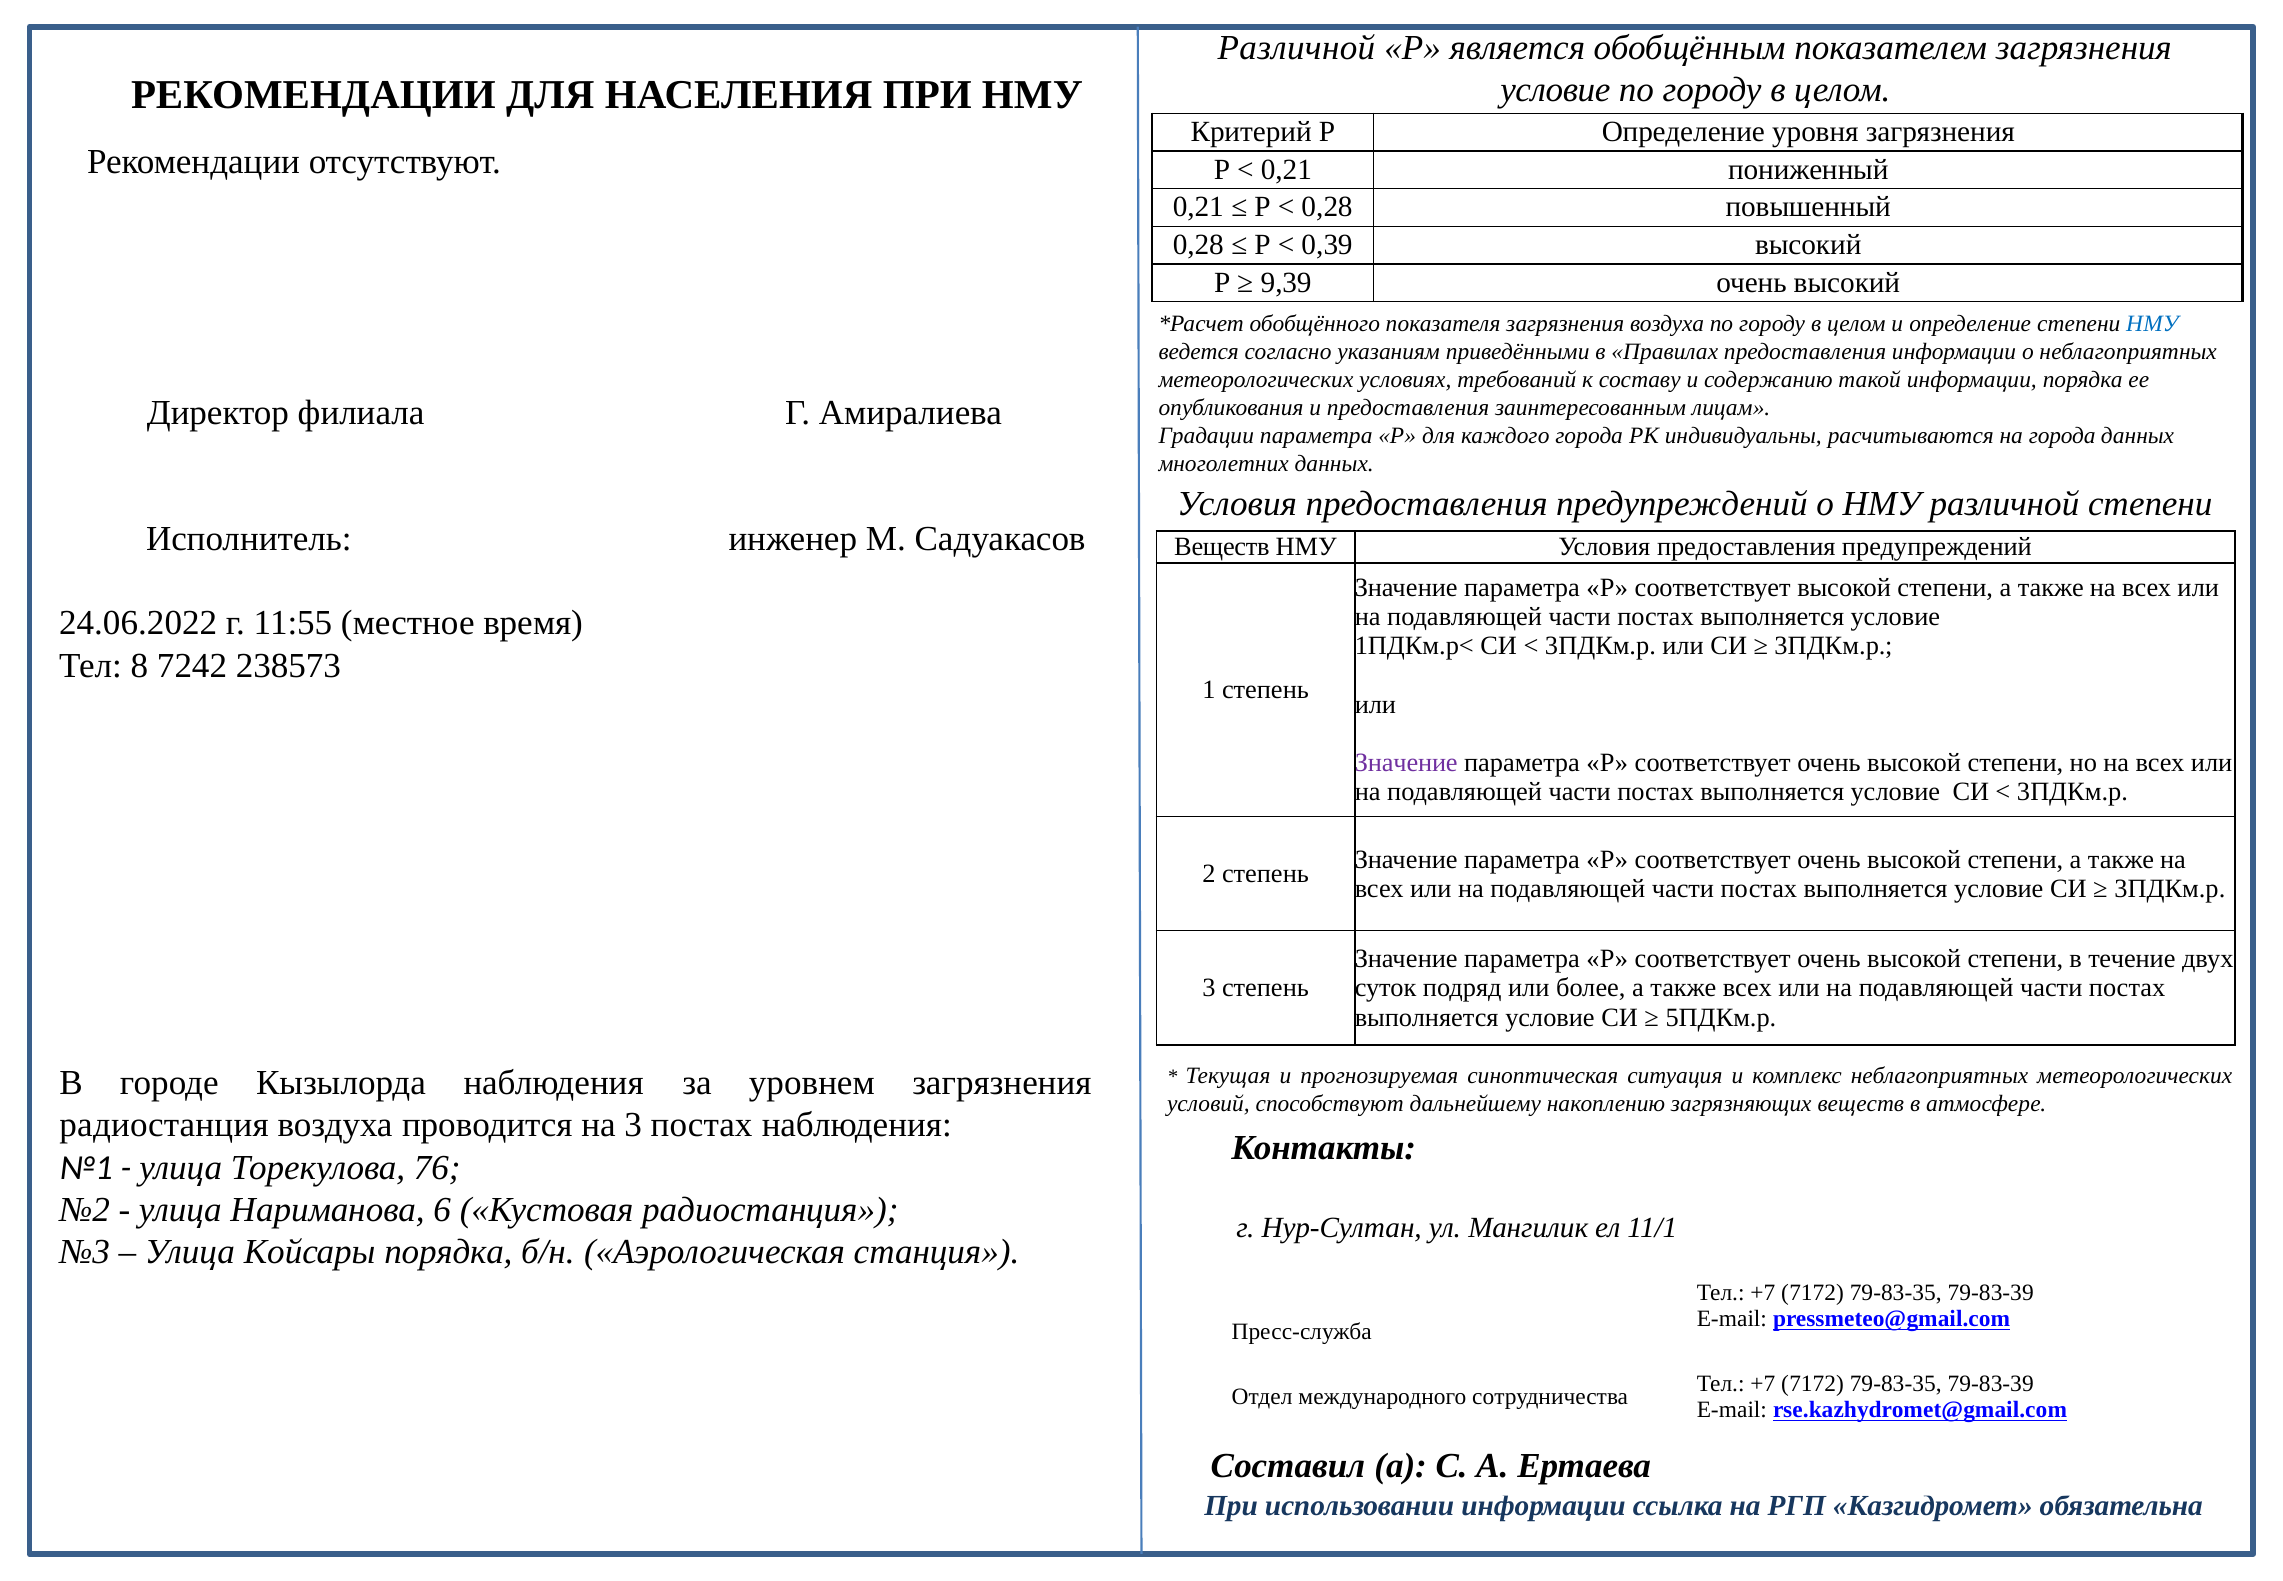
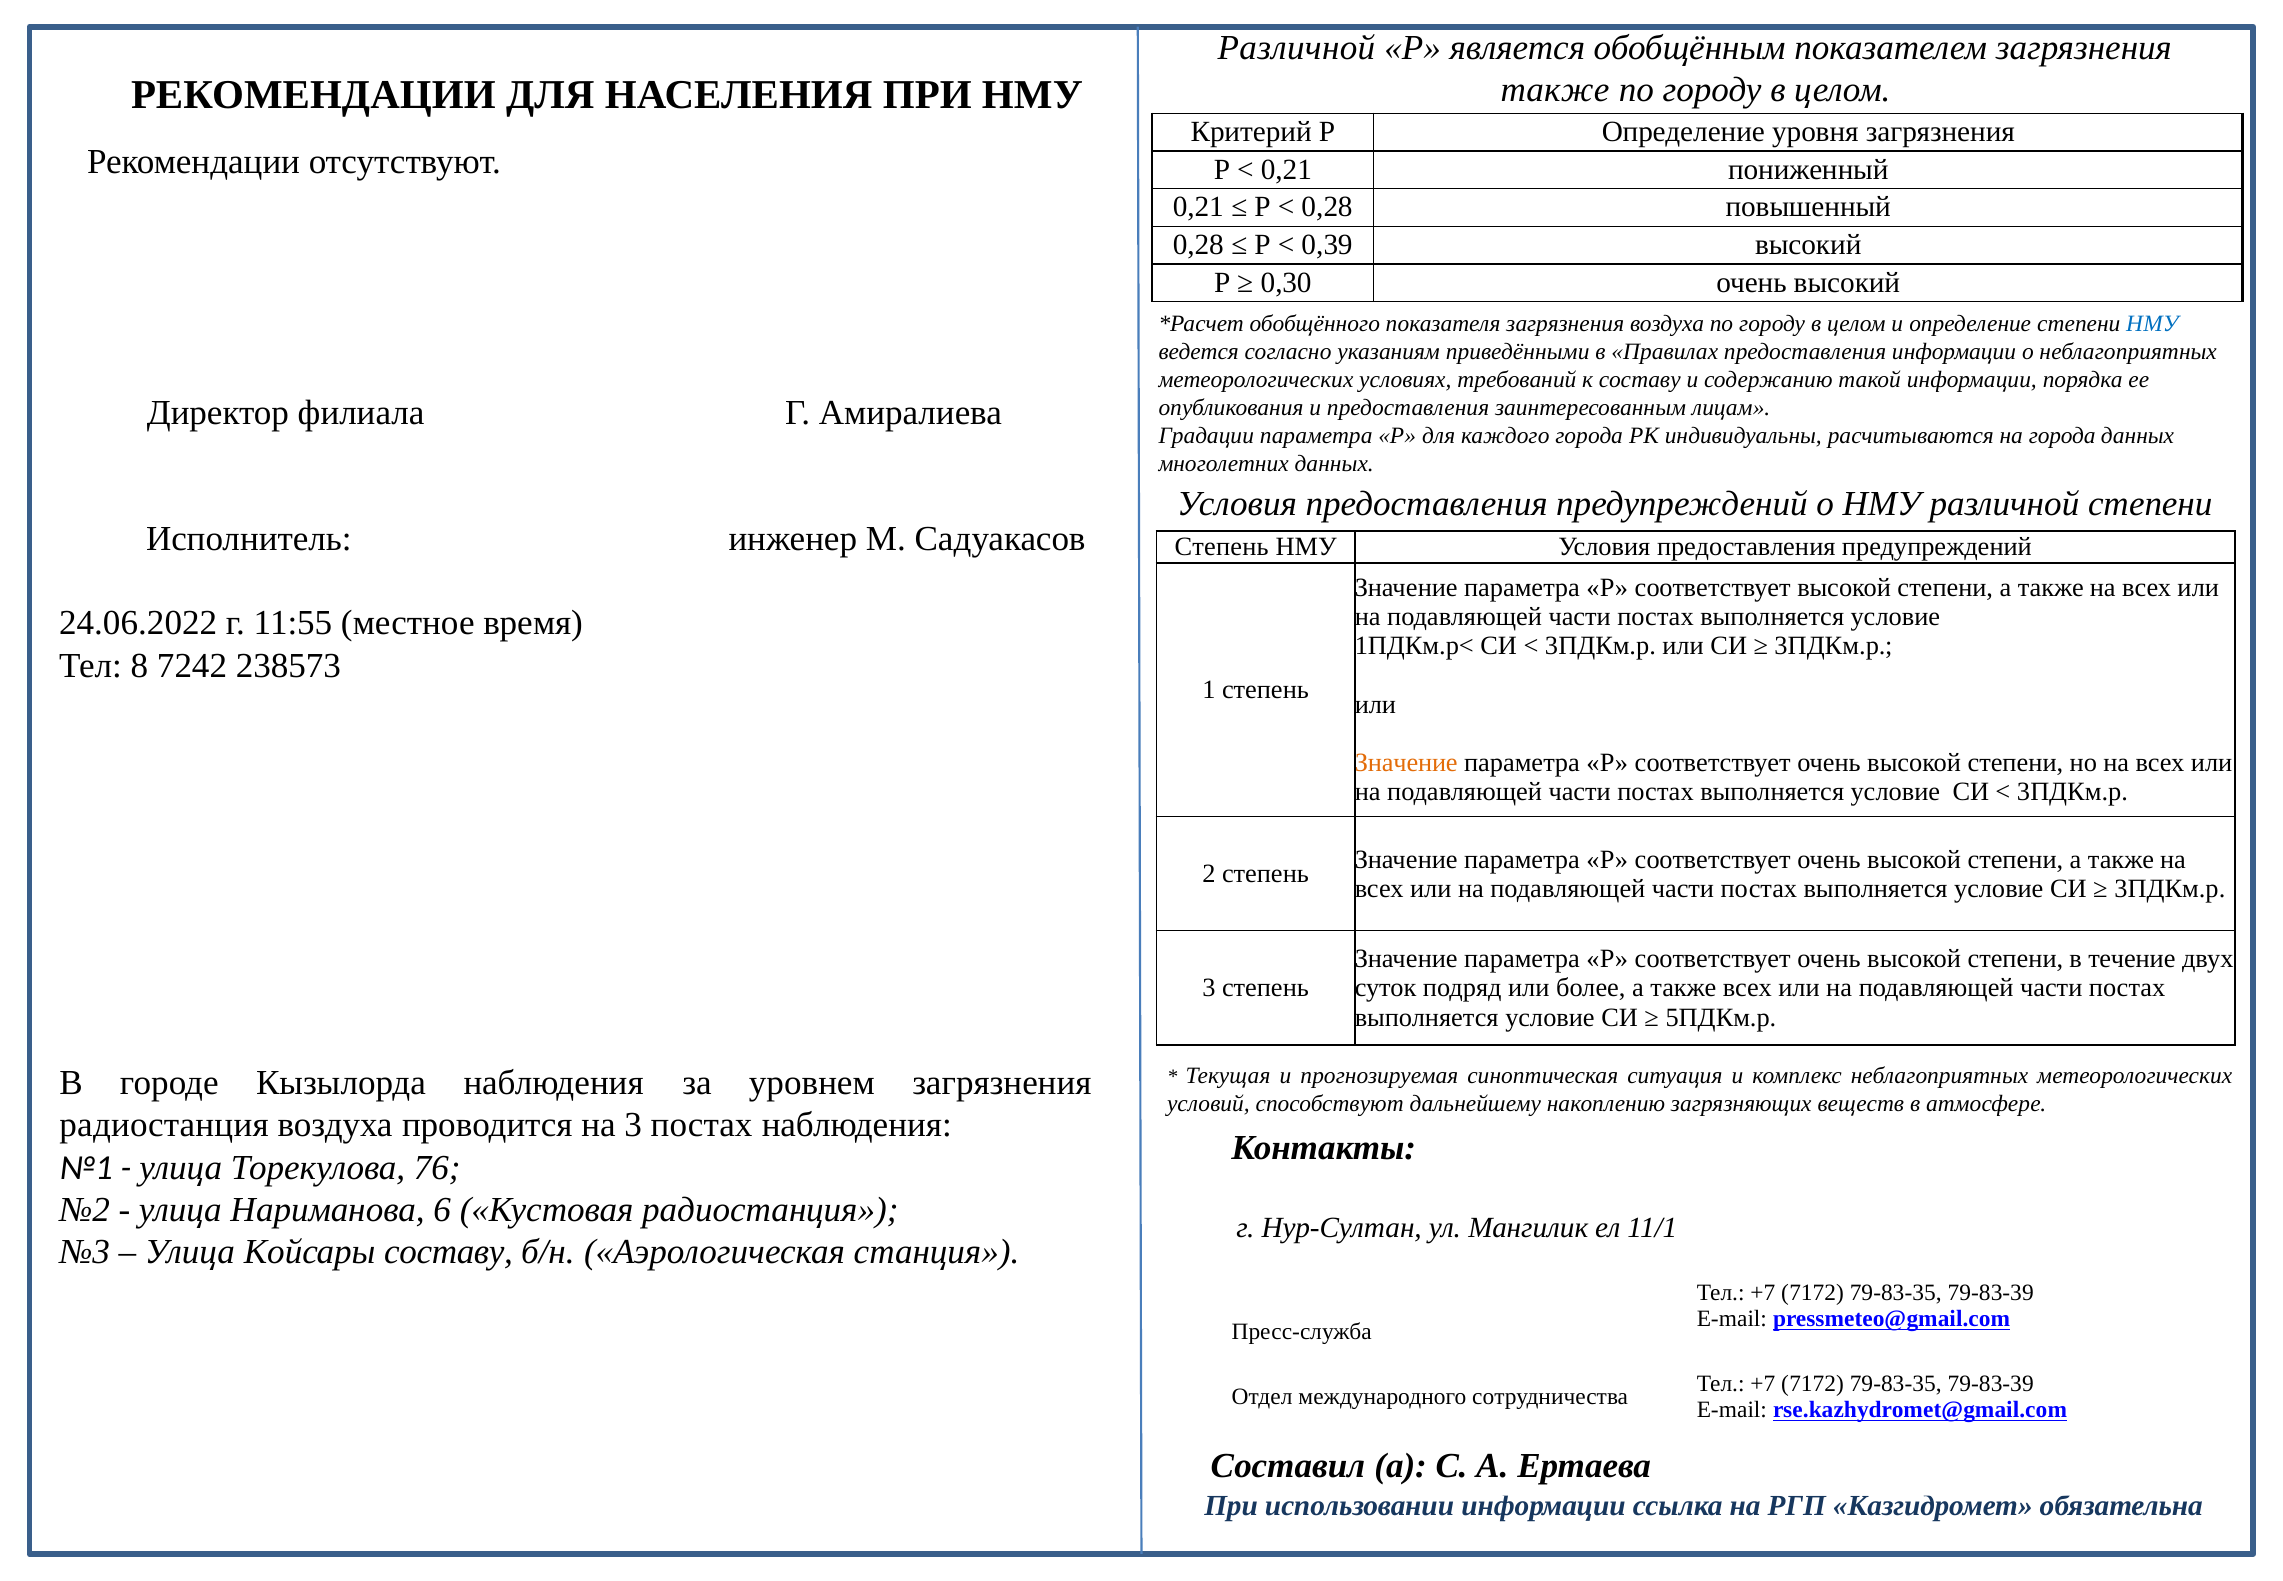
условие at (1555, 90): условие -> также
9,39: 9,39 -> 0,30
Веществ at (1222, 547): Веществ -> Степень
Значение at (1406, 763) colour: purple -> orange
Койсары порядка: порядка -> составу
